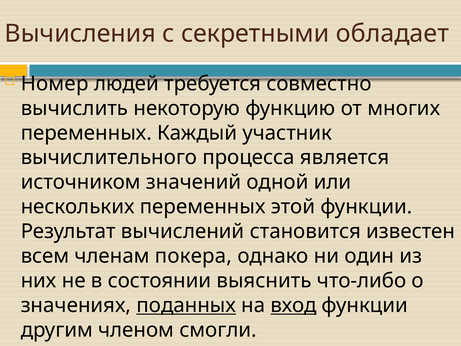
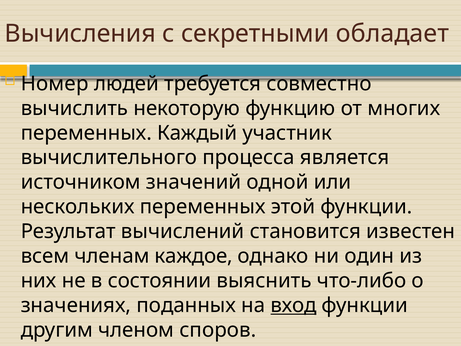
покера: покера -> каждое
поданных underline: present -> none
смогли: смогли -> споров
